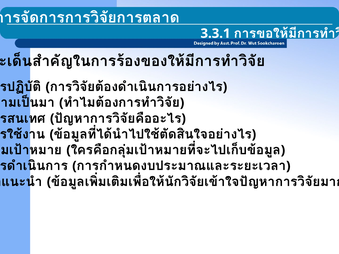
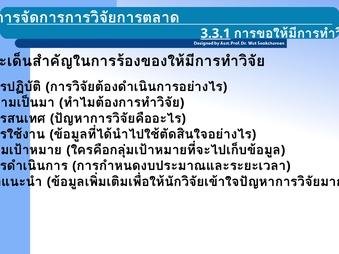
3.3.1 underline: none -> present
